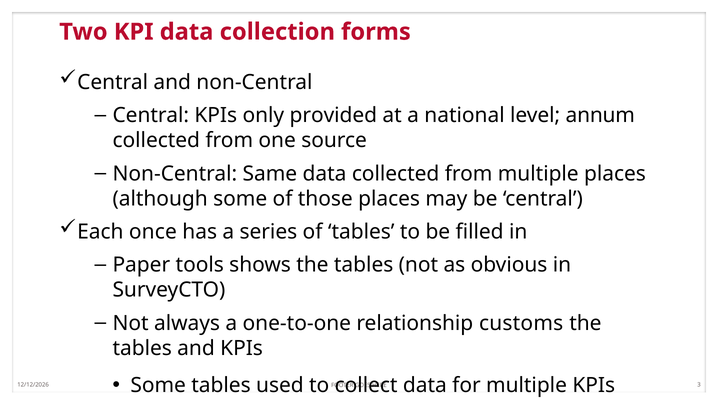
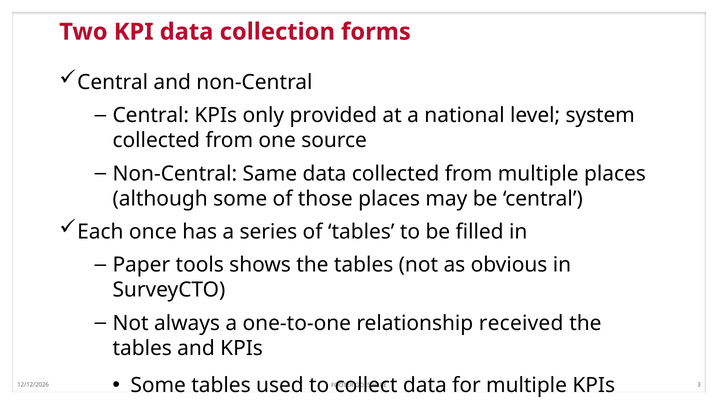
annum: annum -> system
customs: customs -> received
